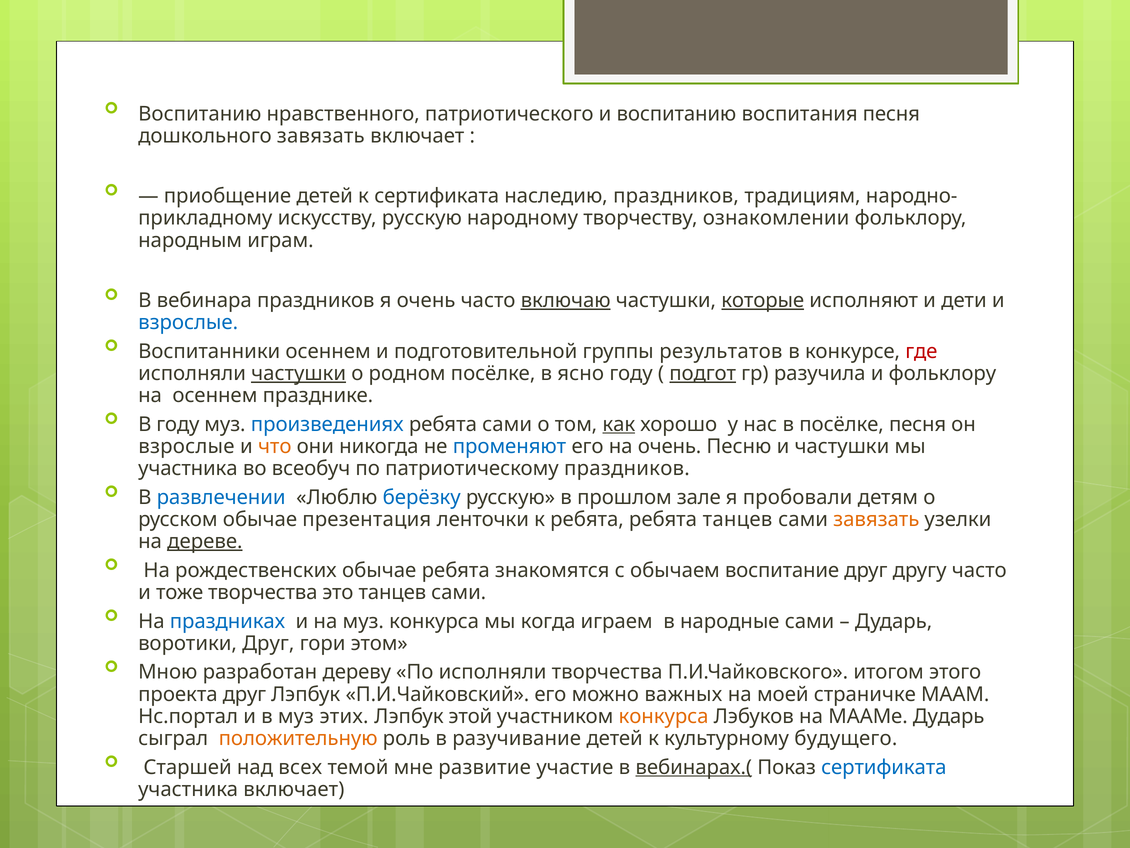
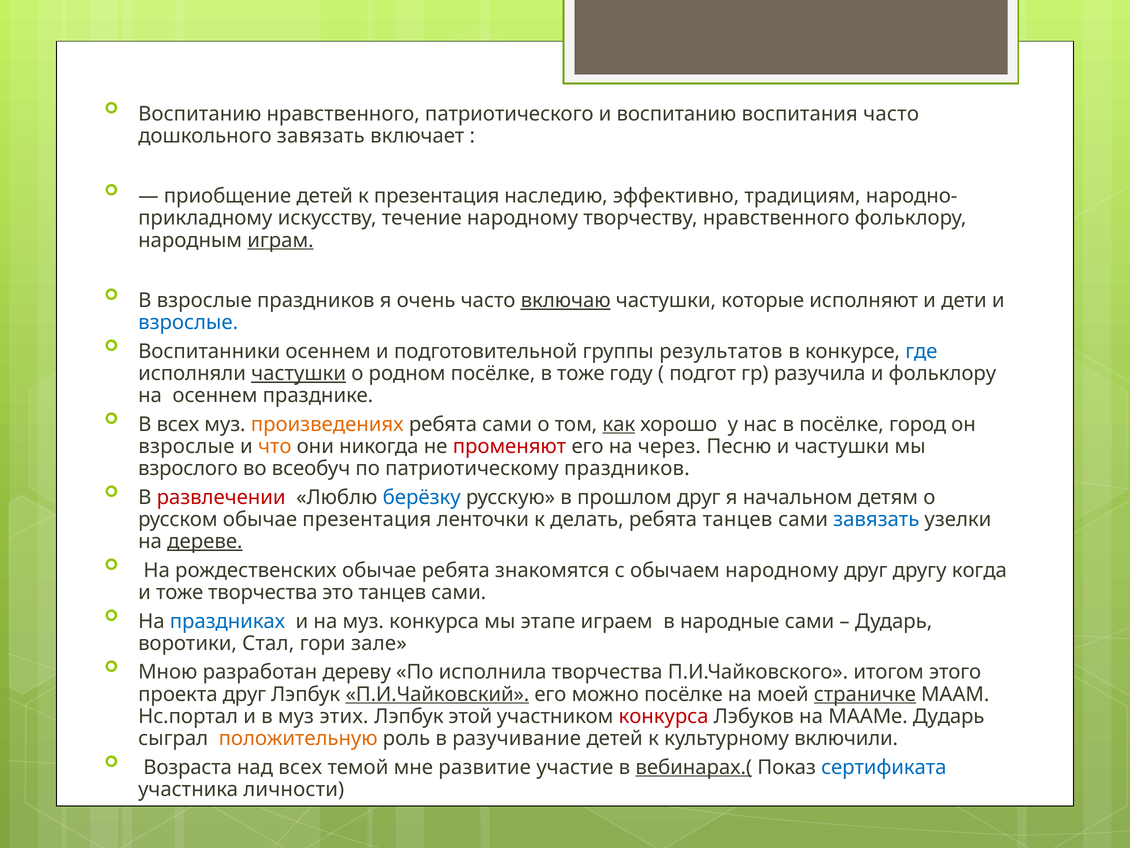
воспитания песня: песня -> часто
к сертификата: сертификата -> презентация
наследию праздников: праздников -> эффективно
искусству русскую: русскую -> течение
творчеству ознакомлении: ознакомлении -> нравственного
играм underline: none -> present
В вебинара: вебинара -> взрослые
которые underline: present -> none
где colour: red -> blue
в ясно: ясно -> тоже
подгот underline: present -> none
В году: году -> всех
произведениях colour: blue -> orange
посёлке песня: песня -> город
променяют colour: blue -> red
на очень: очень -> через
участника at (188, 468): участника -> взрослого
развлечении colour: blue -> red
прошлом зале: зале -> друг
пробовали: пробовали -> начальном
к ребята: ребята -> делать
завязать at (876, 519) colour: orange -> blue
обычаем воспитание: воспитание -> народному
другу часто: часто -> когда
когда: когда -> этапе
воротики Друг: Друг -> Стал
этом: этом -> зале
По исполняли: исполняли -> исполнила
П.И.Чайковский underline: none -> present
можно важных: важных -> посёлке
страничке underline: none -> present
конкурса at (664, 716) colour: orange -> red
будущего: будущего -> включили
Старшей: Старшей -> Возраста
участника включает: включает -> личности
